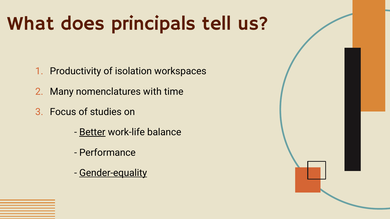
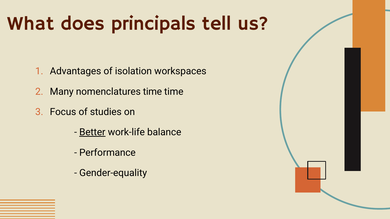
Productivity: Productivity -> Advantages
nomenclatures with: with -> time
Gender-equality underline: present -> none
